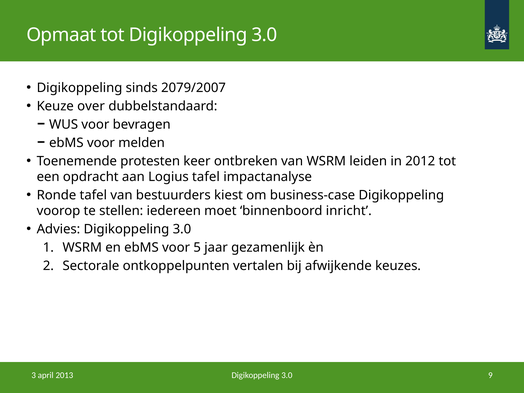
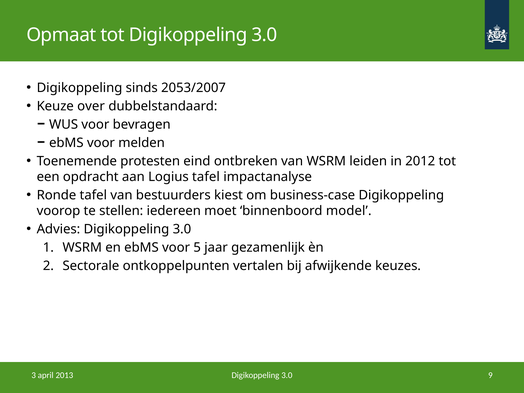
2079/2007: 2079/2007 -> 2053/2007
keer: keer -> eind
inricht: inricht -> model
